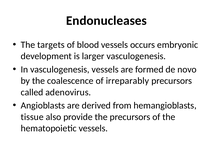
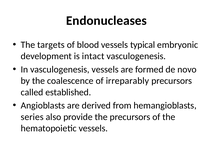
occurs: occurs -> typical
larger: larger -> intact
adenovirus: adenovirus -> established
tissue: tissue -> series
